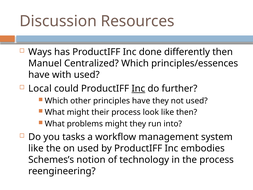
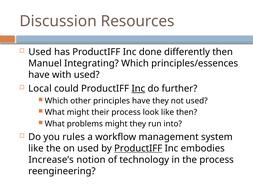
Ways at (40, 52): Ways -> Used
Centralized: Centralized -> Integrating
tasks: tasks -> rules
ProductIFF at (138, 148) underline: none -> present
Schemes’s: Schemes’s -> Increase’s
